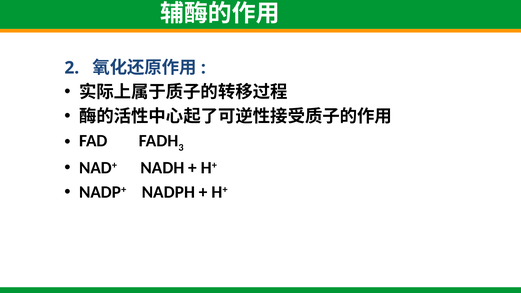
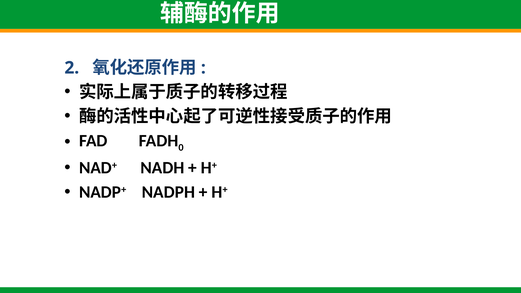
3: 3 -> 0
